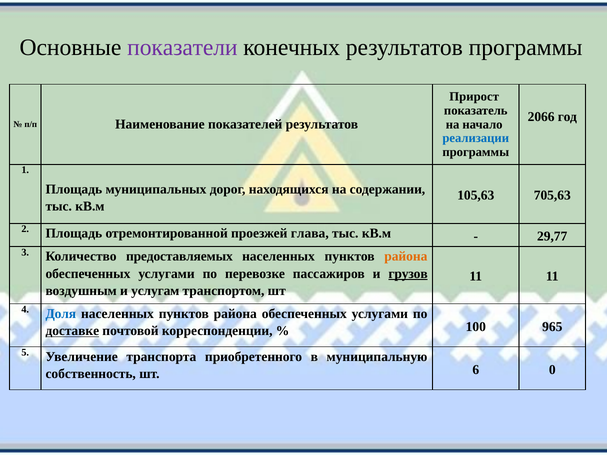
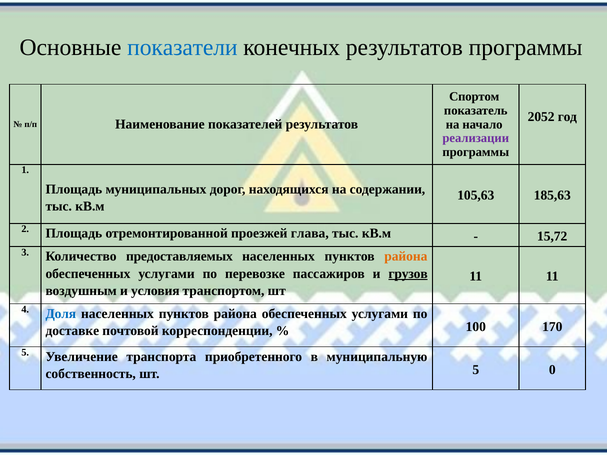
показатели colour: purple -> blue
Прирост: Прирост -> Спортом
2066: 2066 -> 2052
реализации colour: blue -> purple
705,63: 705,63 -> 185,63
29,77: 29,77 -> 15,72
услугам: услугам -> условия
доставке underline: present -> none
965: 965 -> 170
шт 6: 6 -> 5
